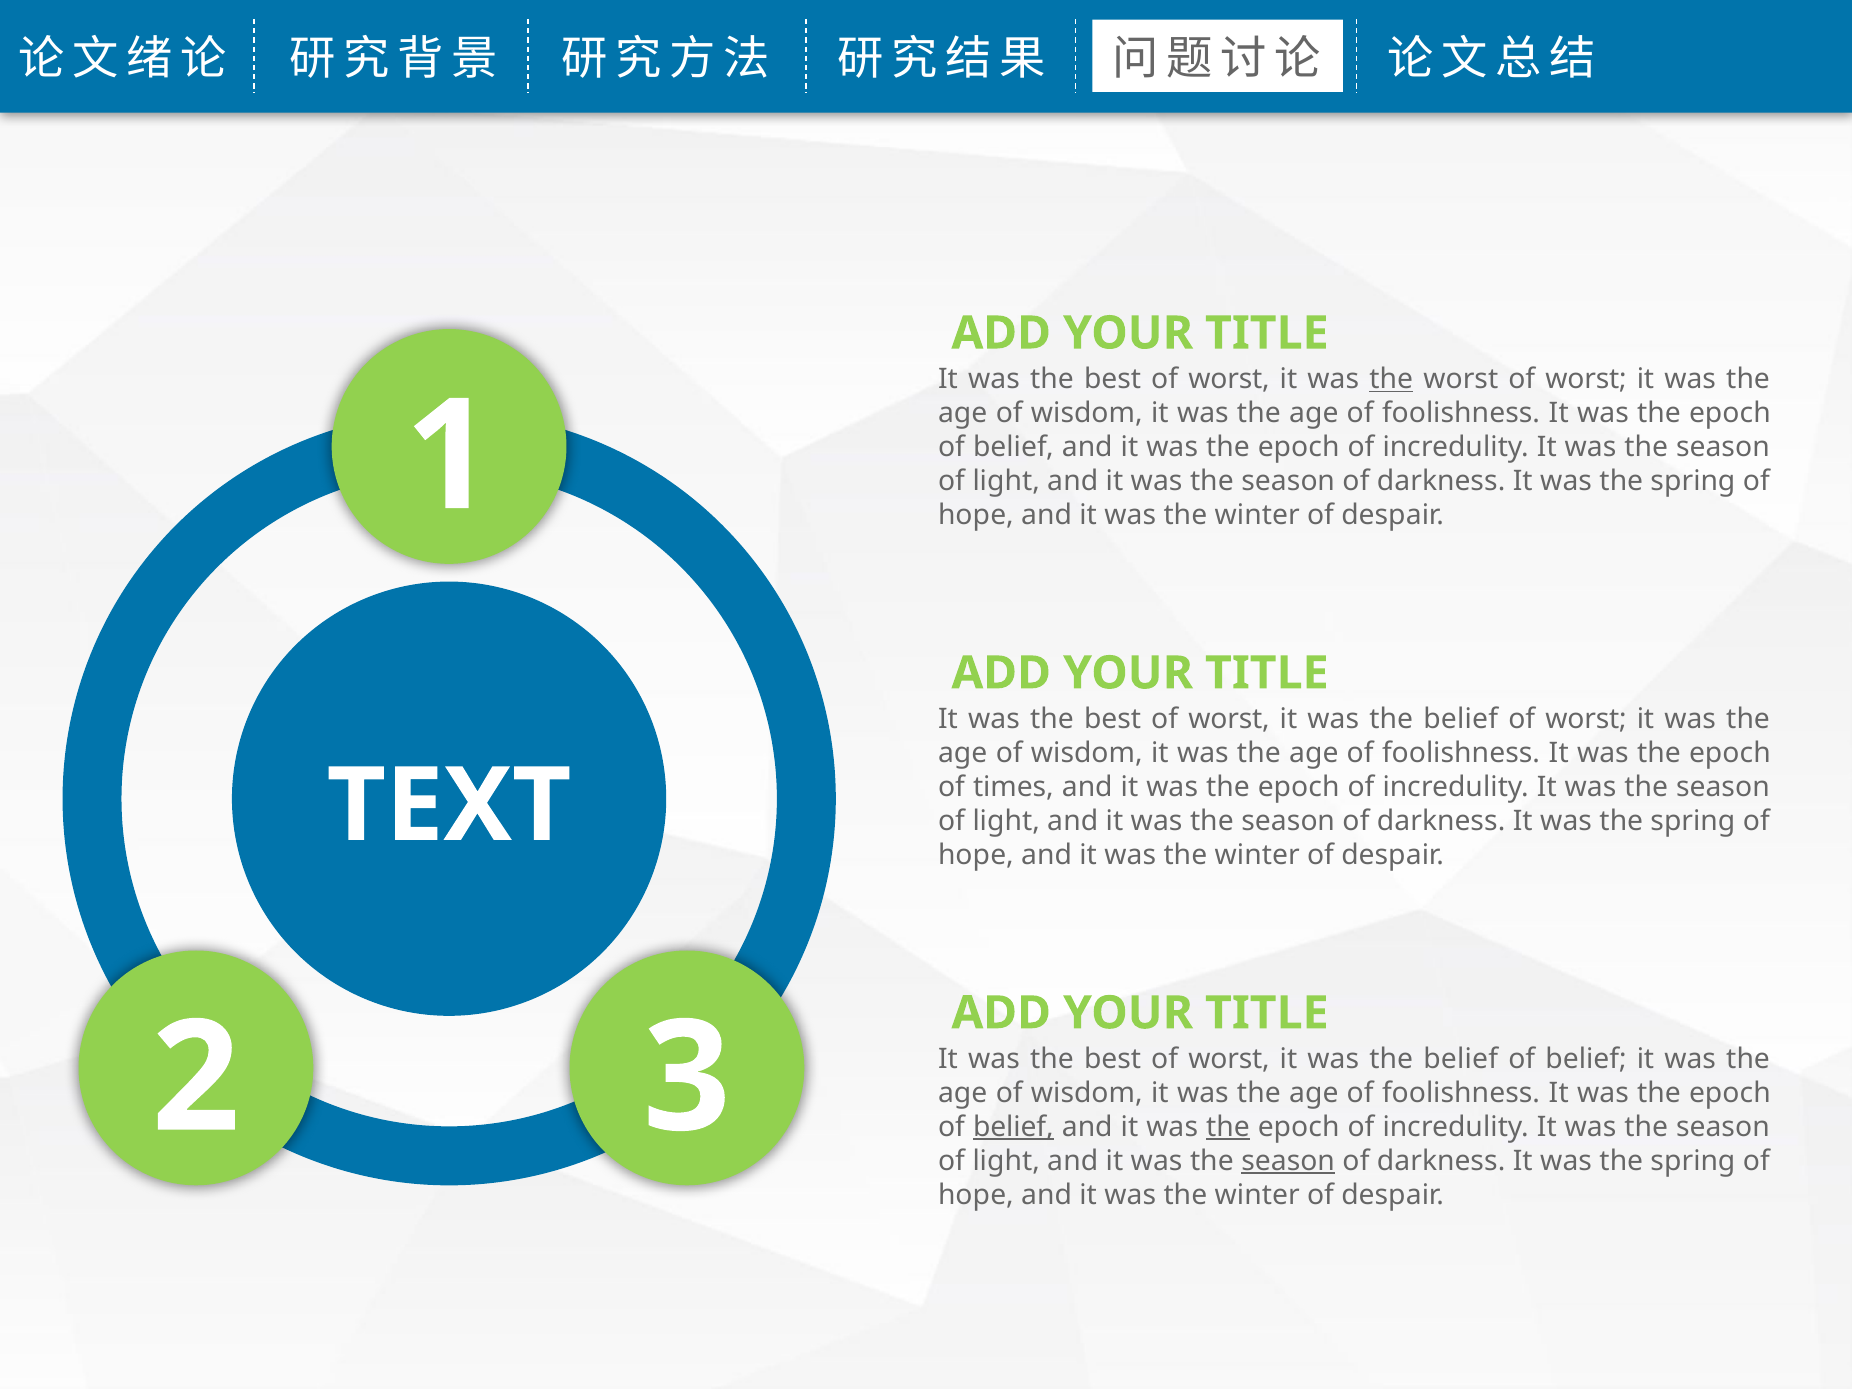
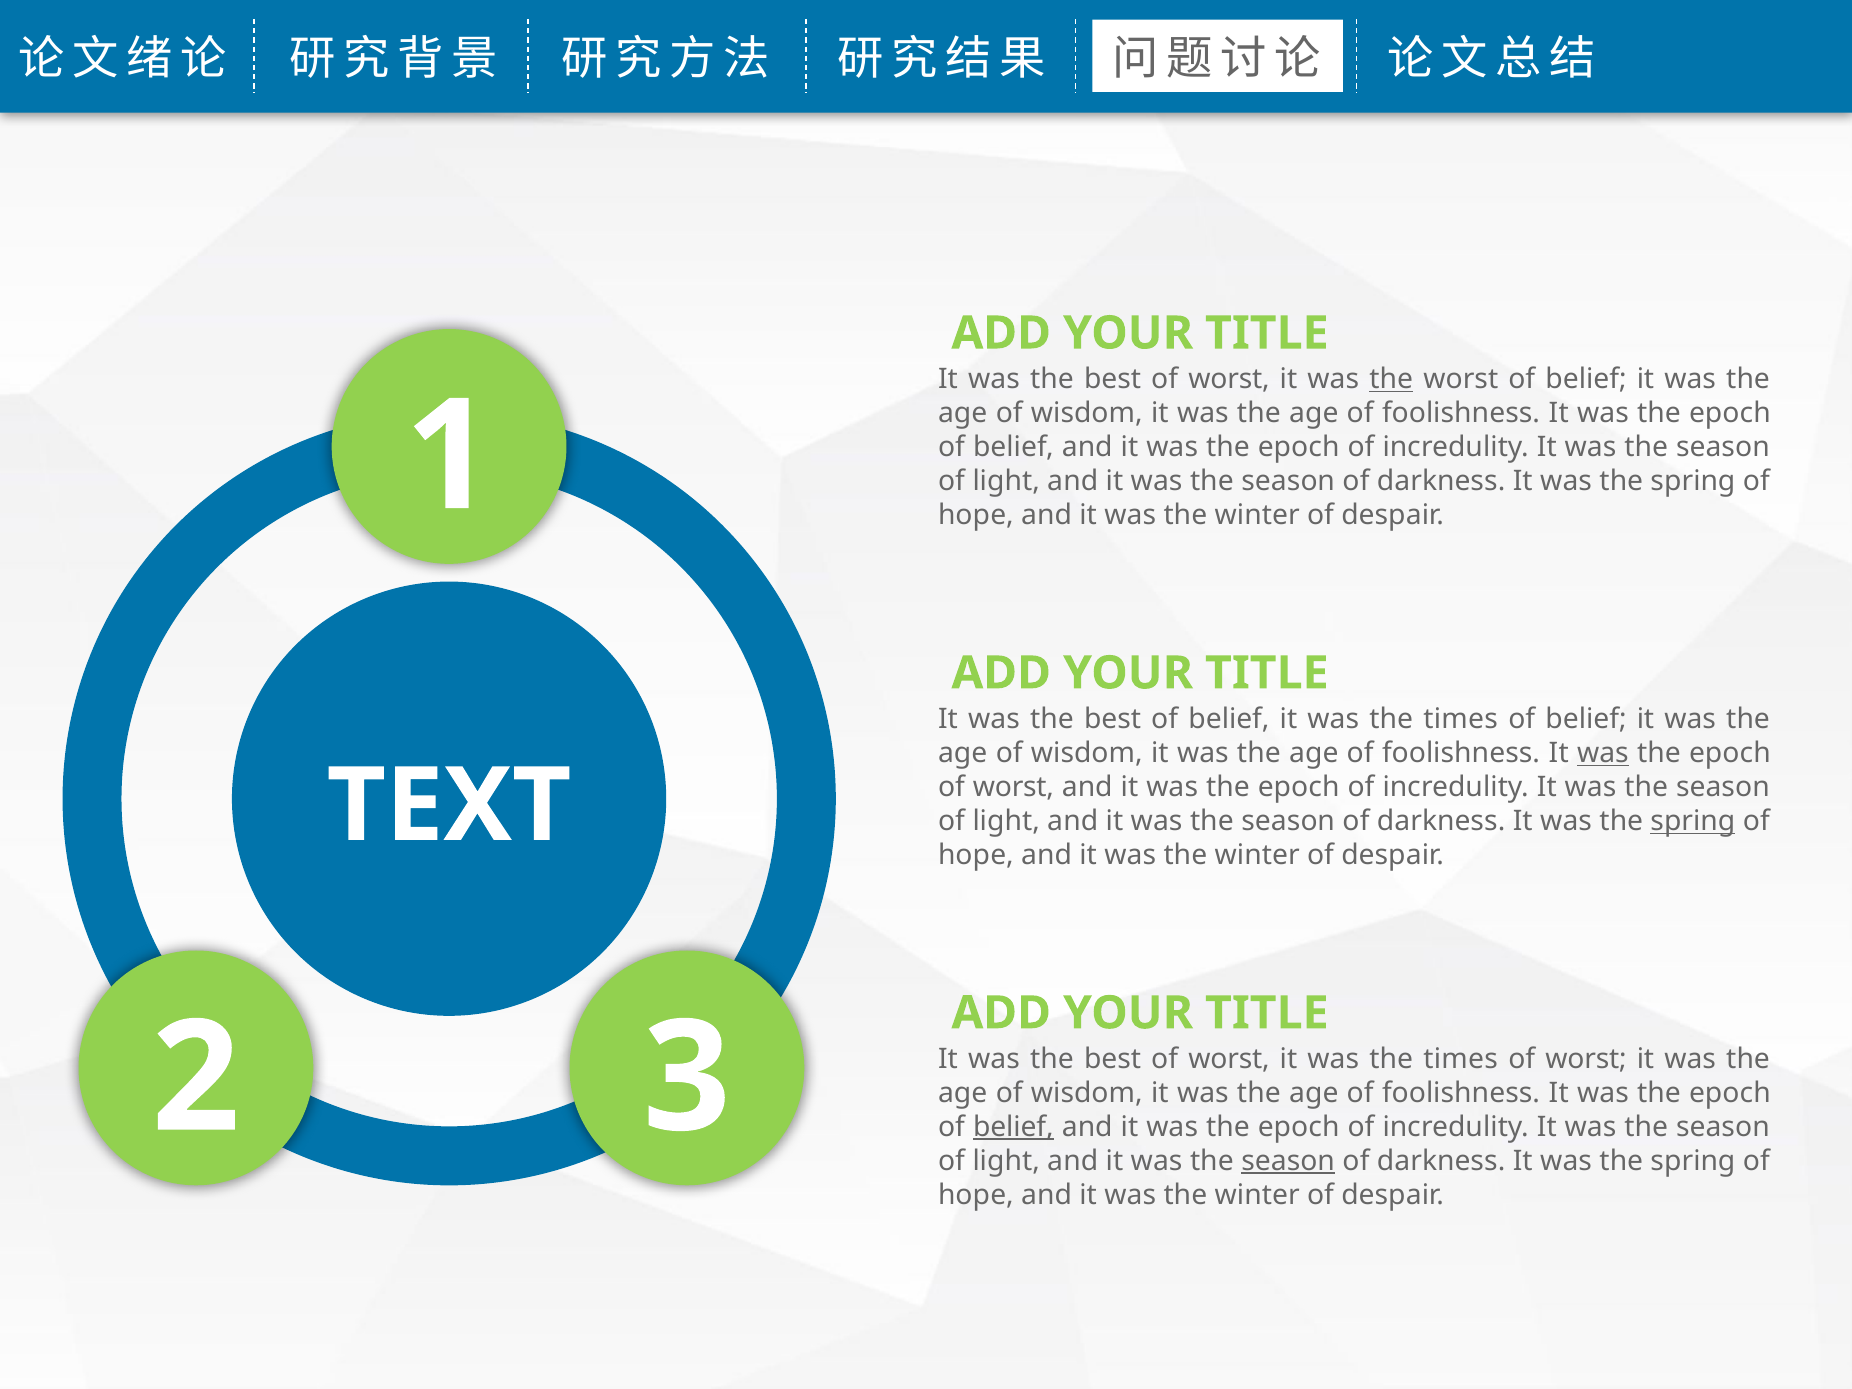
worst of worst: worst -> belief
worst at (1229, 719): worst -> belief
belief at (1461, 719): belief -> times
worst at (1586, 719): worst -> belief
was at (1603, 753) underline: none -> present
times at (1013, 787): times -> worst
spring at (1693, 821) underline: none -> present
belief at (1461, 1059): belief -> times
belief at (1586, 1059): belief -> worst
the at (1228, 1127) underline: present -> none
